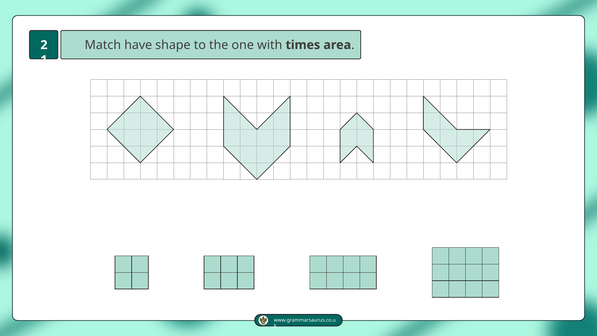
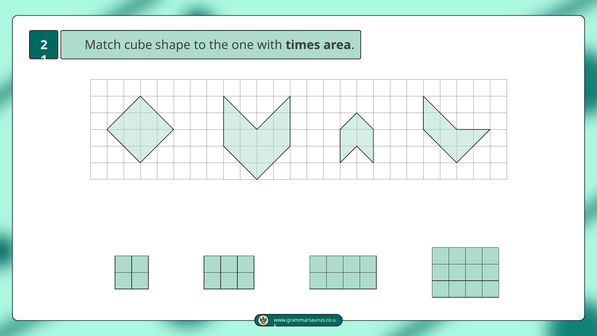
have: have -> cube
